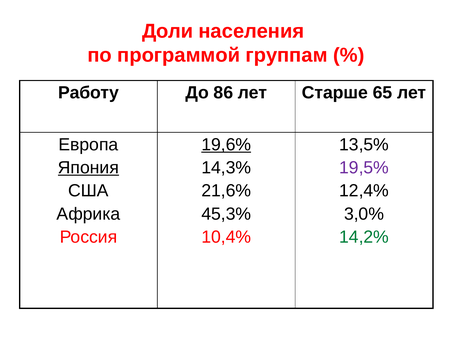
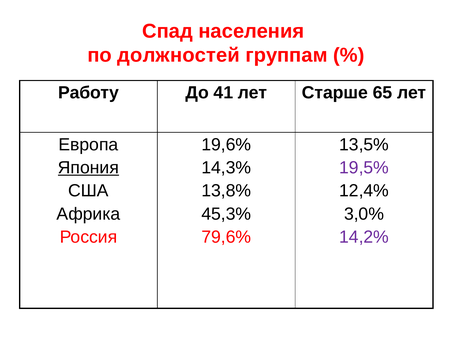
Доли: Доли -> Спад
программой: программой -> должностей
86: 86 -> 41
19,6% underline: present -> none
21,6%: 21,6% -> 13,8%
10,4%: 10,4% -> 79,6%
14,2% colour: green -> purple
